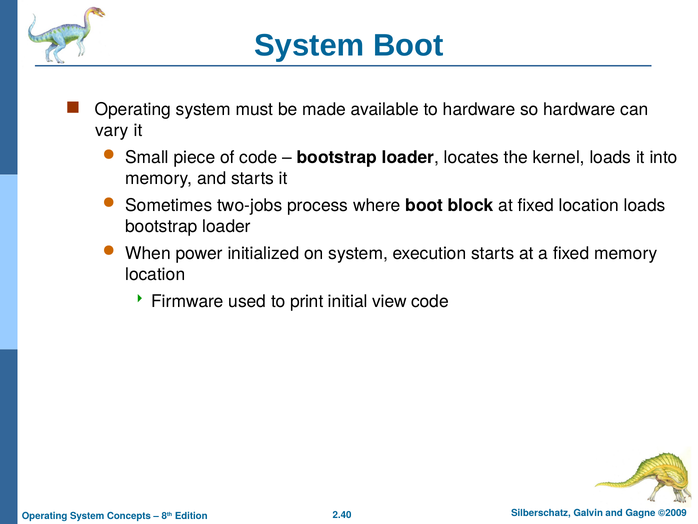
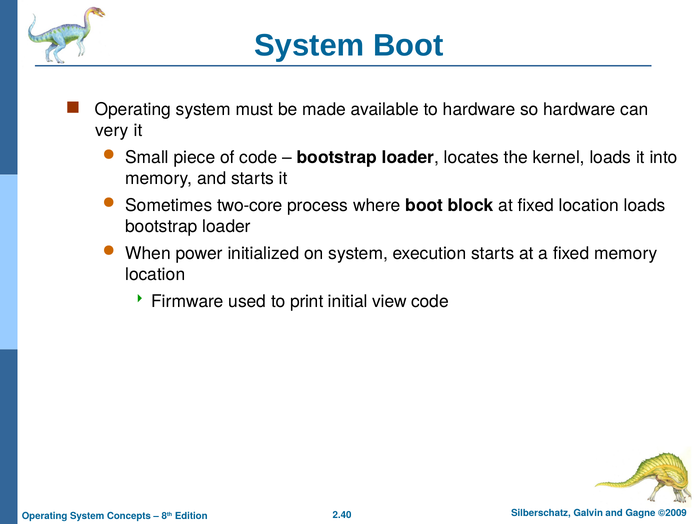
vary: vary -> very
two-jobs: two-jobs -> two-core
